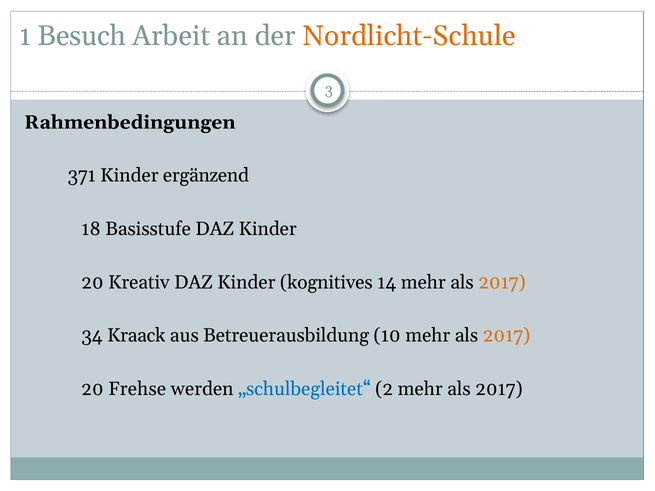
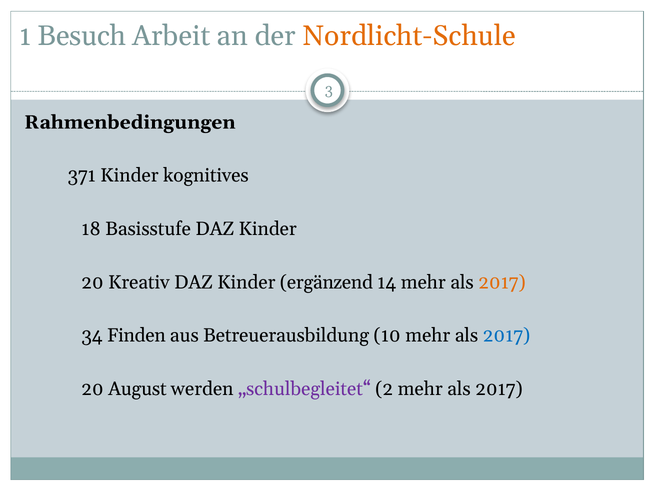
ergänzend: ergänzend -> kognitives
kognitives: kognitives -> ergänzend
Kraack: Kraack -> Finden
2017 at (506, 336) colour: orange -> blue
Frehse: Frehse -> August
„schulbegleitet“ colour: blue -> purple
